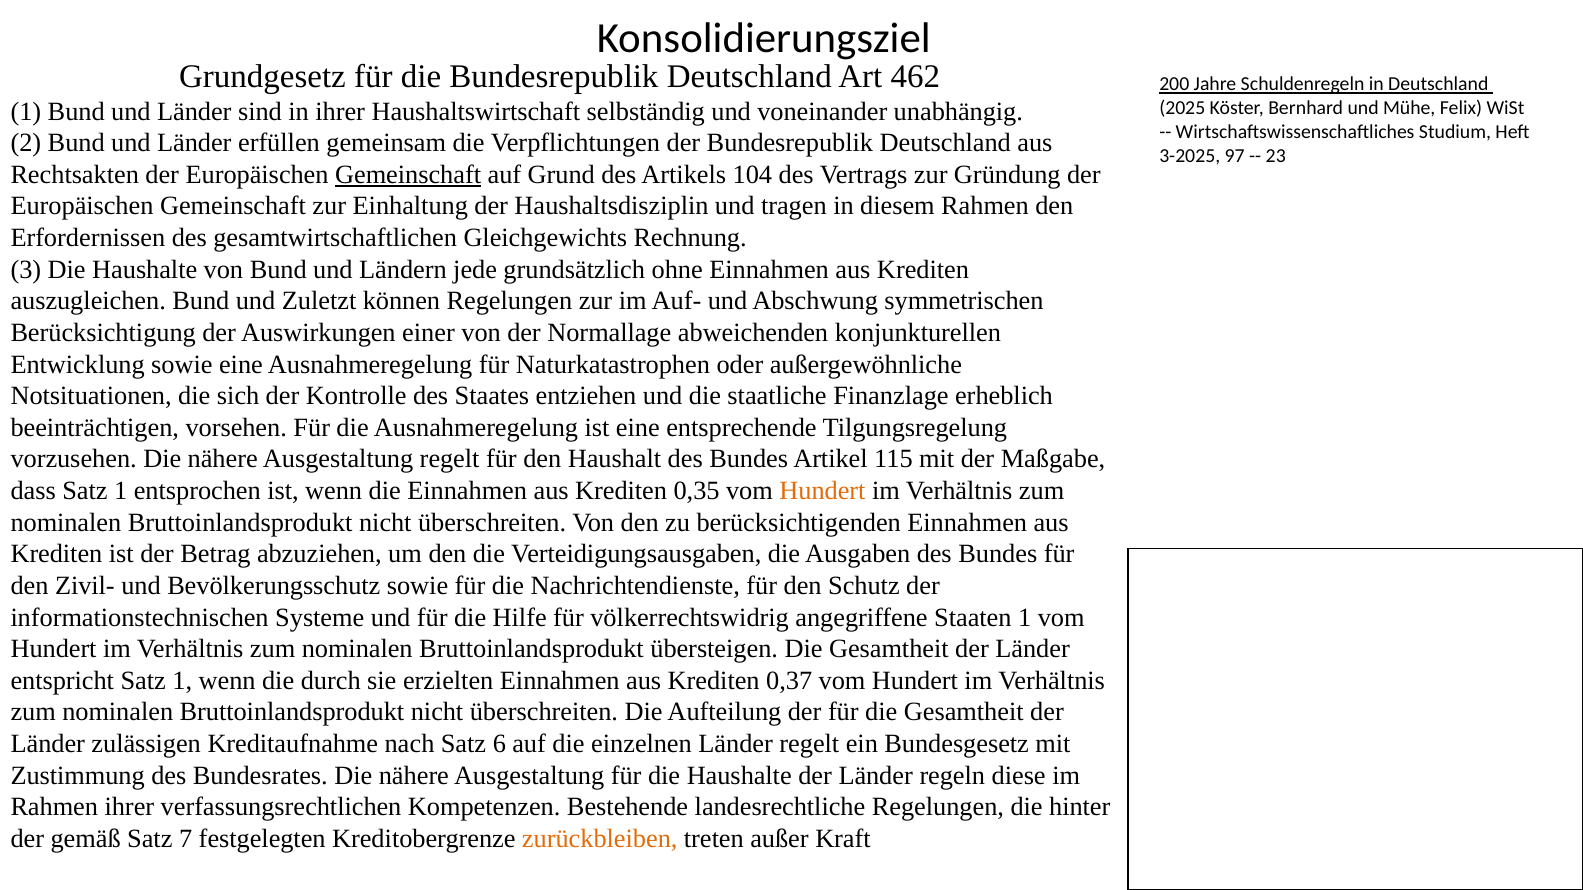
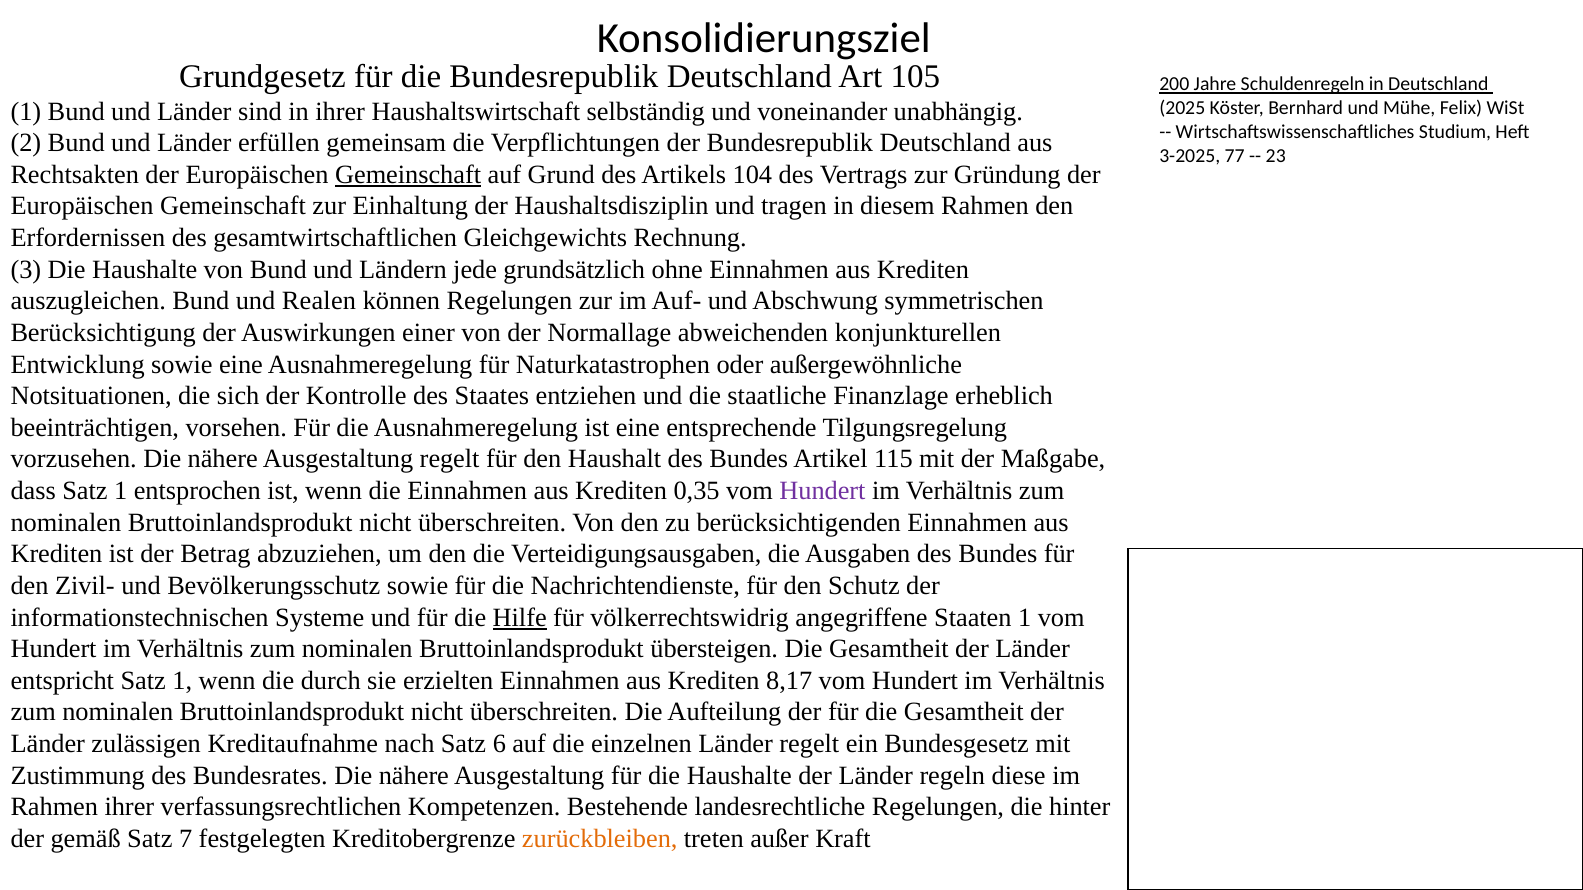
462: 462 -> 105
97: 97 -> 77
Zuletzt: Zuletzt -> Realen
Hundert at (822, 491) colour: orange -> purple
Hilfe underline: none -> present
0,37: 0,37 -> 8,17
